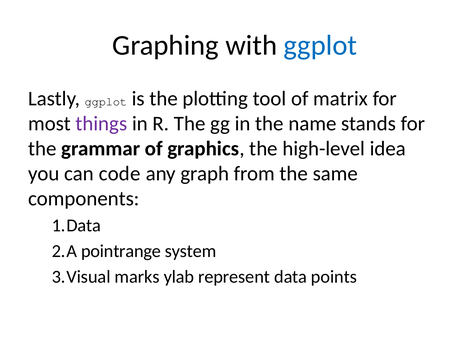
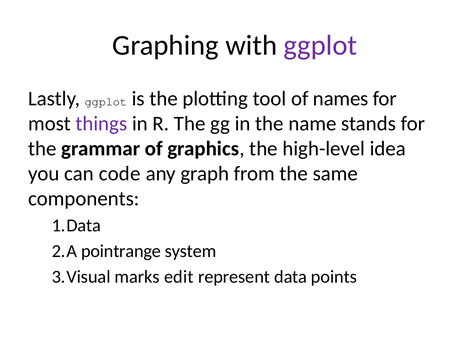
ggplot at (320, 45) colour: blue -> purple
matrix: matrix -> names
ylab: ylab -> edit
